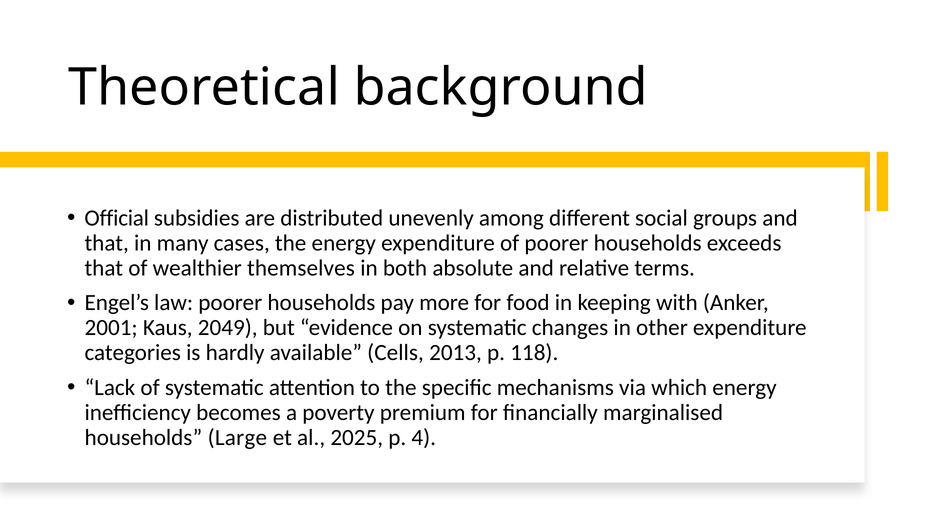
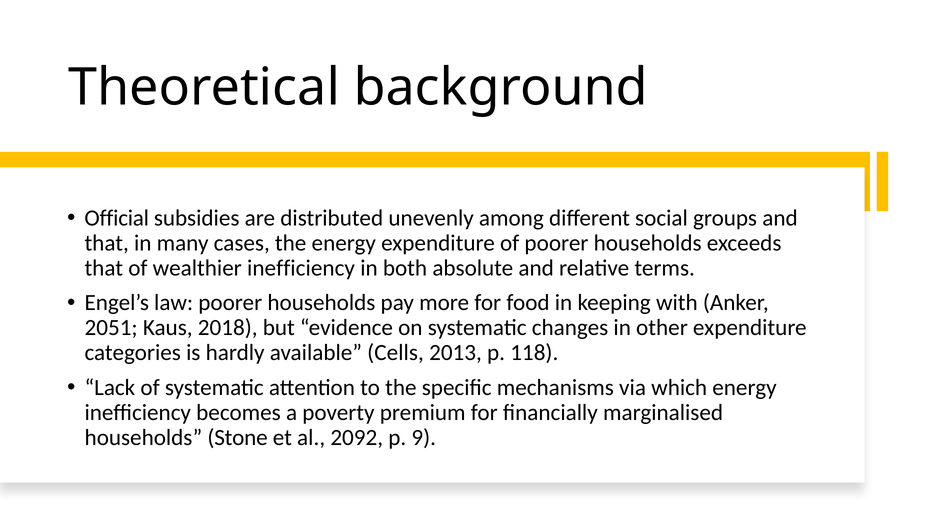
wealthier themselves: themselves -> inefficiency
2001: 2001 -> 2051
2049: 2049 -> 2018
Large: Large -> Stone
2025: 2025 -> 2092
4: 4 -> 9
